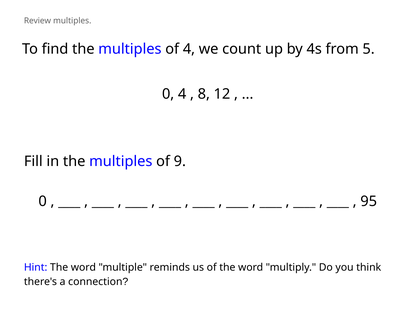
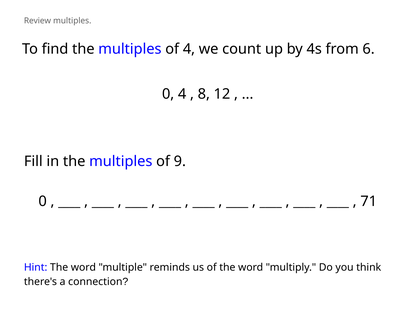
5: 5 -> 6
95: 95 -> 71
